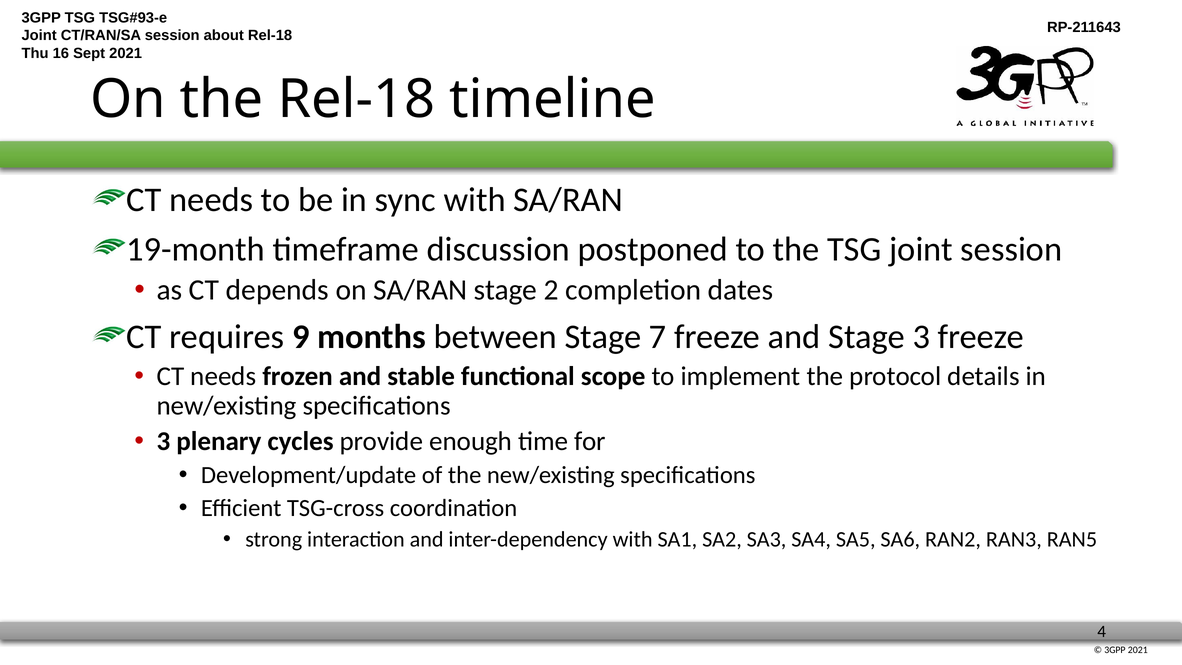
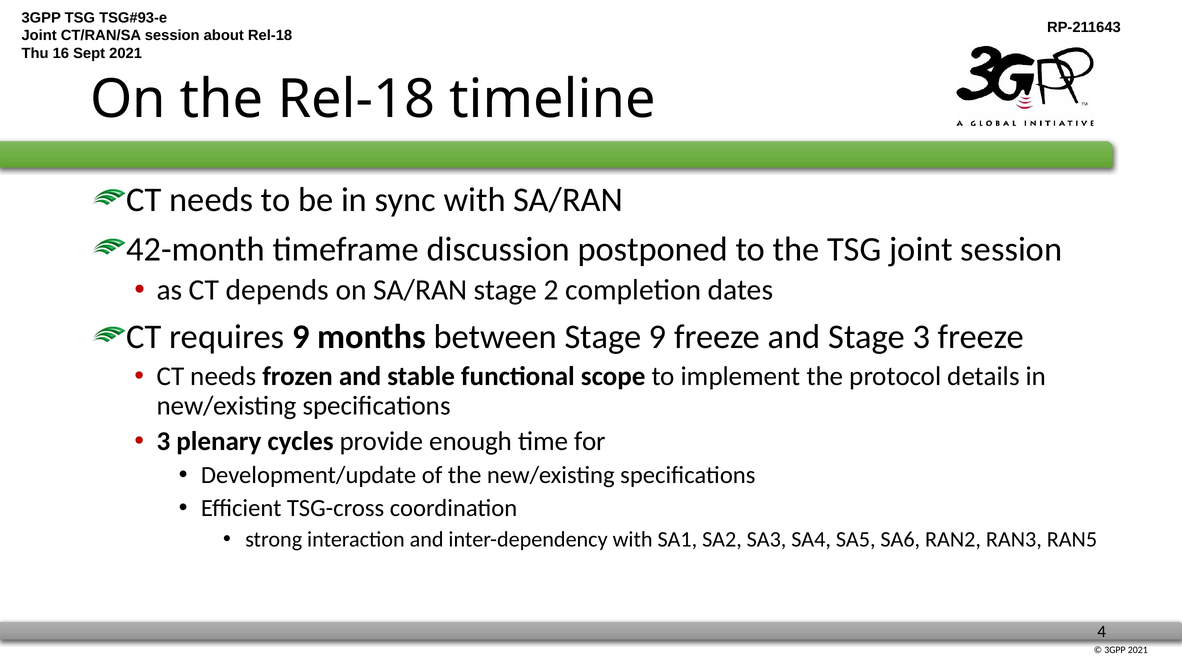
19-month: 19-month -> 42-month
Stage 7: 7 -> 9
